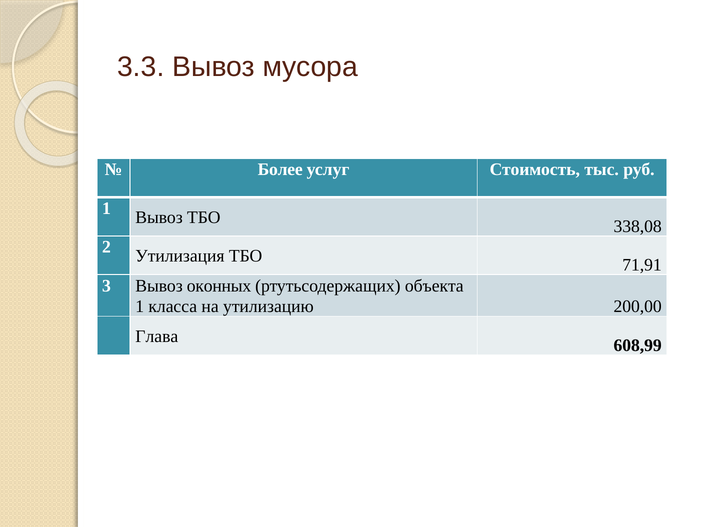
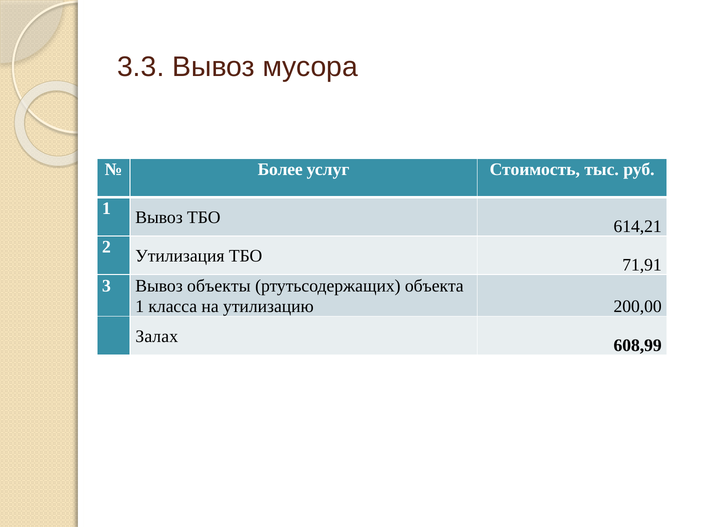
338,08: 338,08 -> 614,21
оконных: оконных -> объекты
Глава: Глава -> Залах
